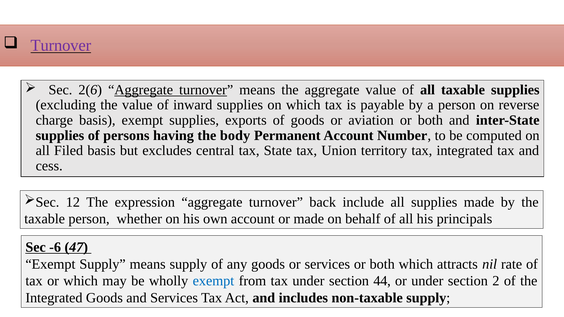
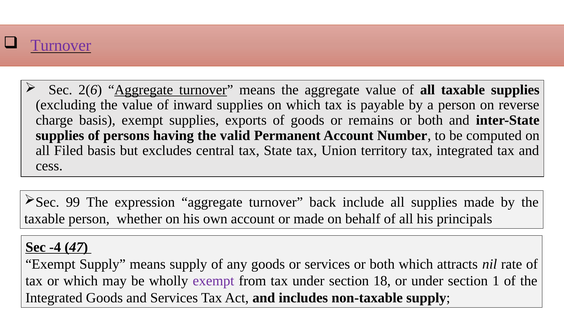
aviation: aviation -> remains
body: body -> valid
12: 12 -> 99
-6: -6 -> -4
exempt at (213, 281) colour: blue -> purple
44: 44 -> 18
2: 2 -> 1
